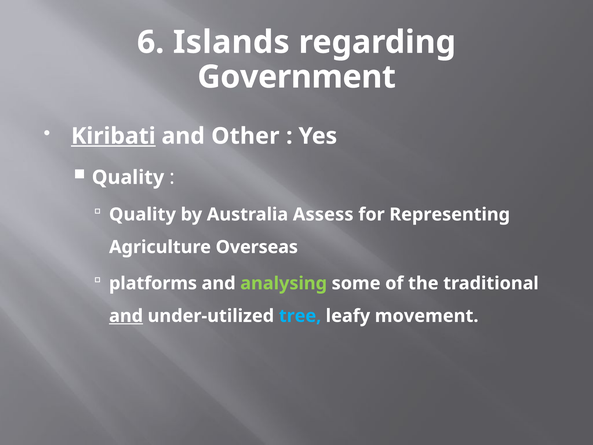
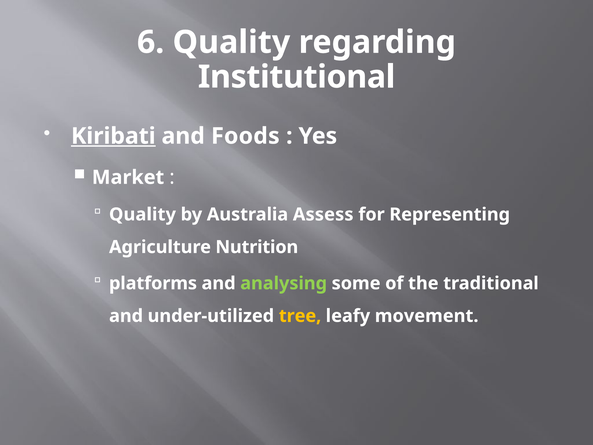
6 Islands: Islands -> Quality
Government: Government -> Institutional
Other: Other -> Foods
Quality at (128, 177): Quality -> Market
Overseas: Overseas -> Nutrition
and at (126, 316) underline: present -> none
tree colour: light blue -> yellow
